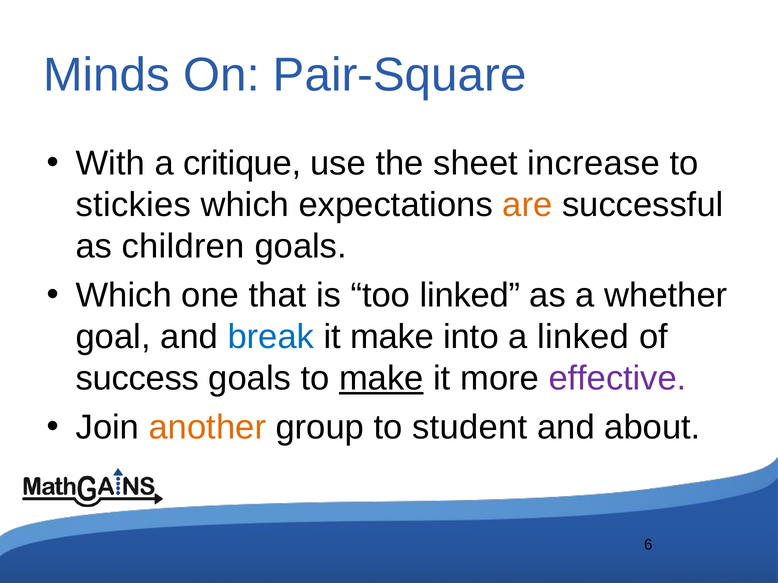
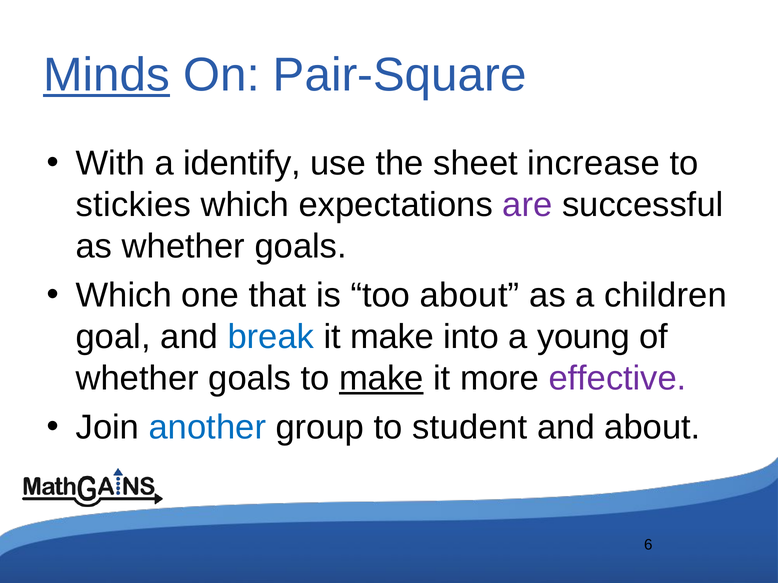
Minds underline: none -> present
critique: critique -> identify
are colour: orange -> purple
as children: children -> whether
too linked: linked -> about
whether: whether -> children
a linked: linked -> young
success at (137, 379): success -> whether
another colour: orange -> blue
